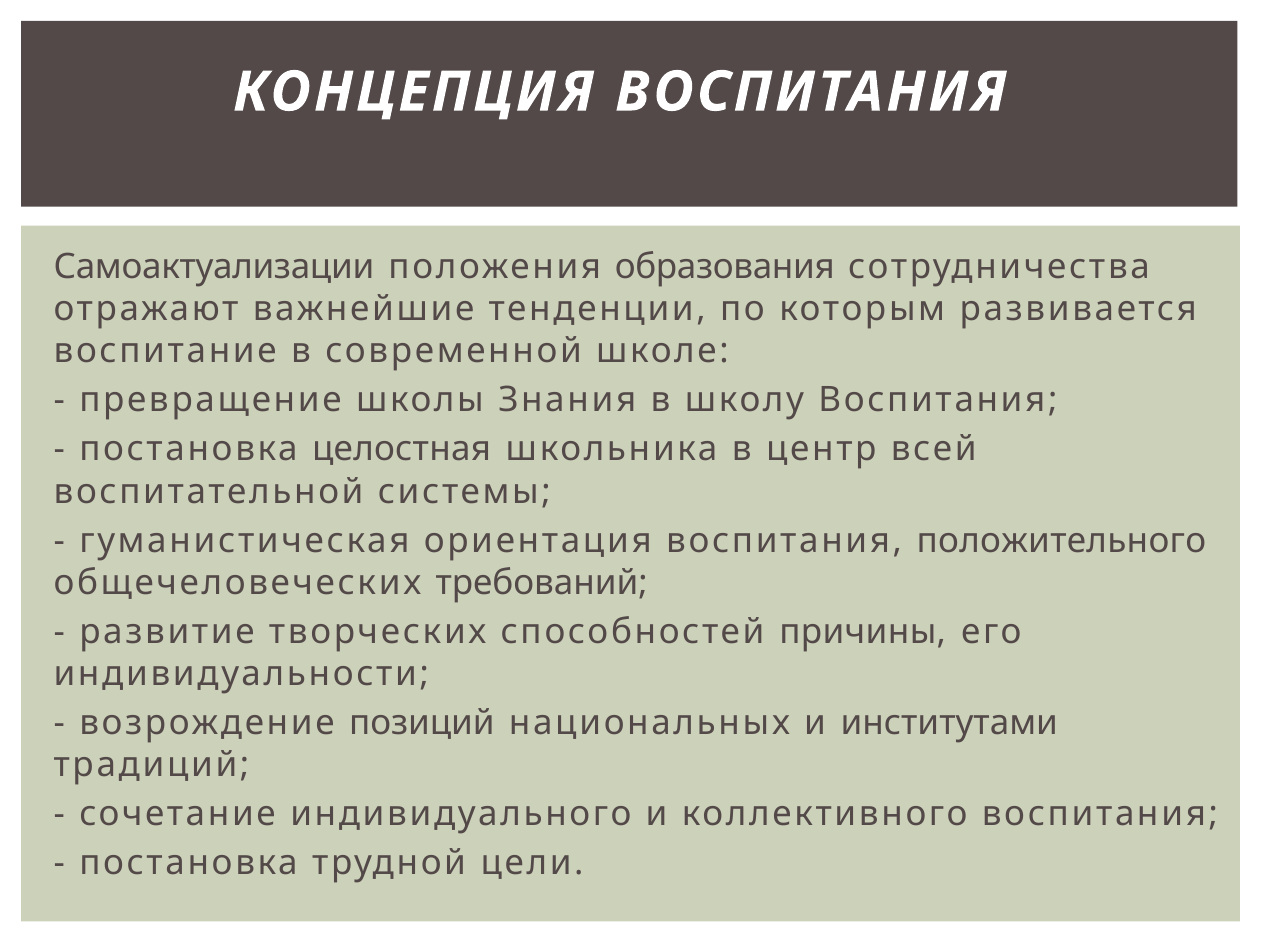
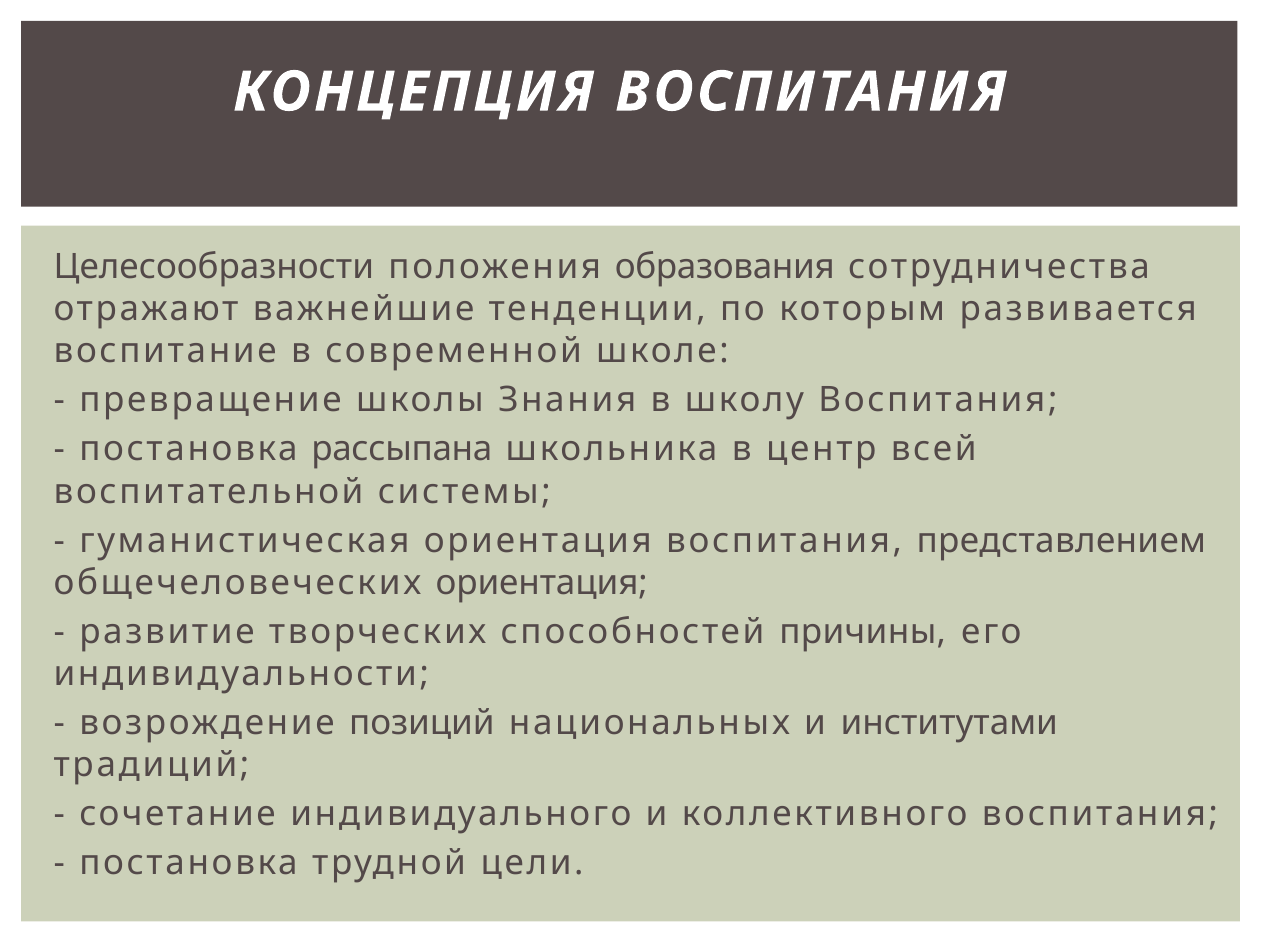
Самоактуализации: Самоактуализации -> Целесообразности
целостная: целостная -> рассыпана
положительного: положительного -> представлением
общечеловеческих требований: требований -> ориентация
